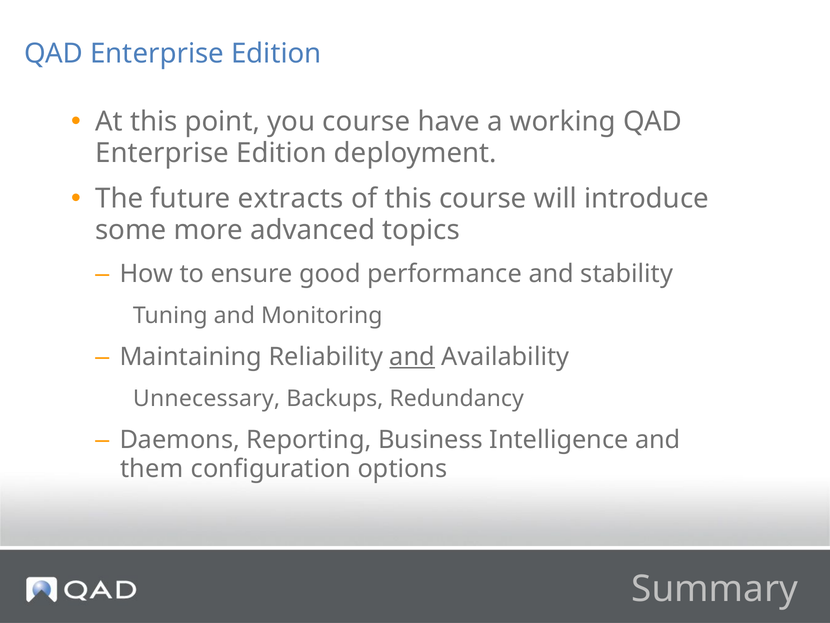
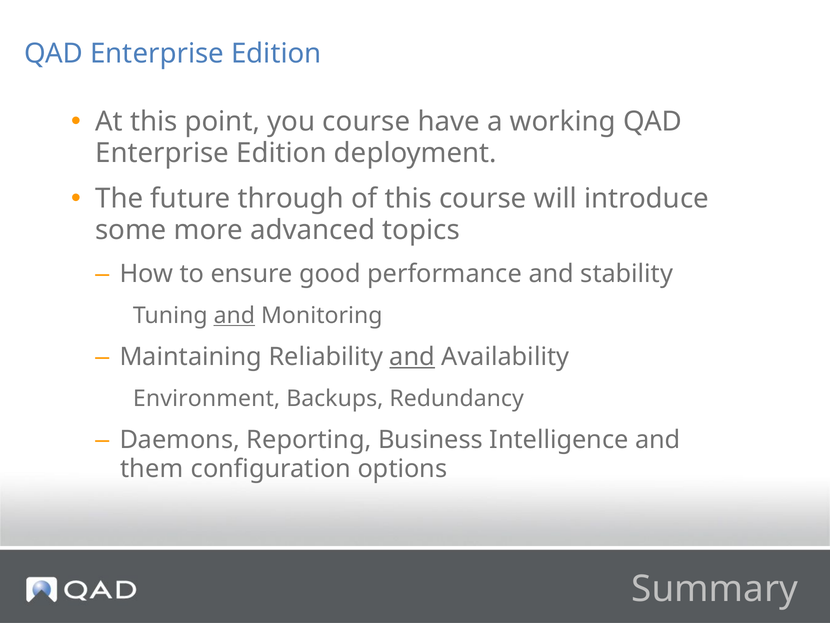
extracts: extracts -> through
and at (234, 315) underline: none -> present
Unnecessary: Unnecessary -> Environment
